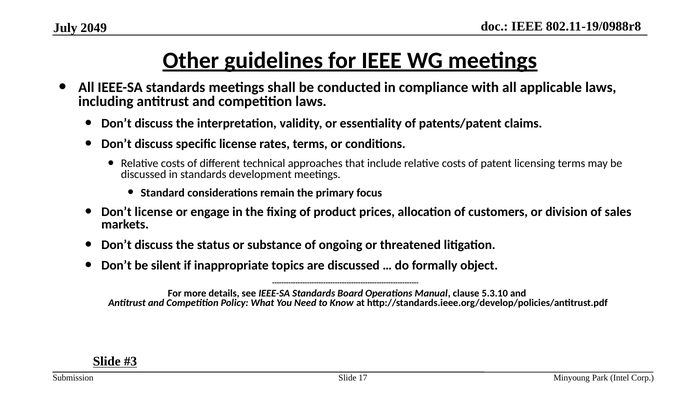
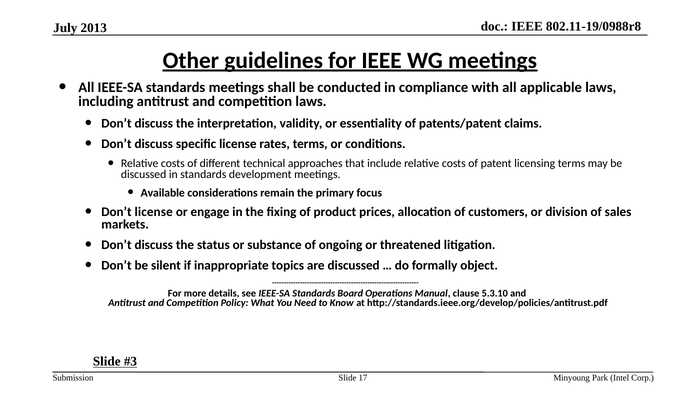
2049: 2049 -> 2013
Standard: Standard -> Available
